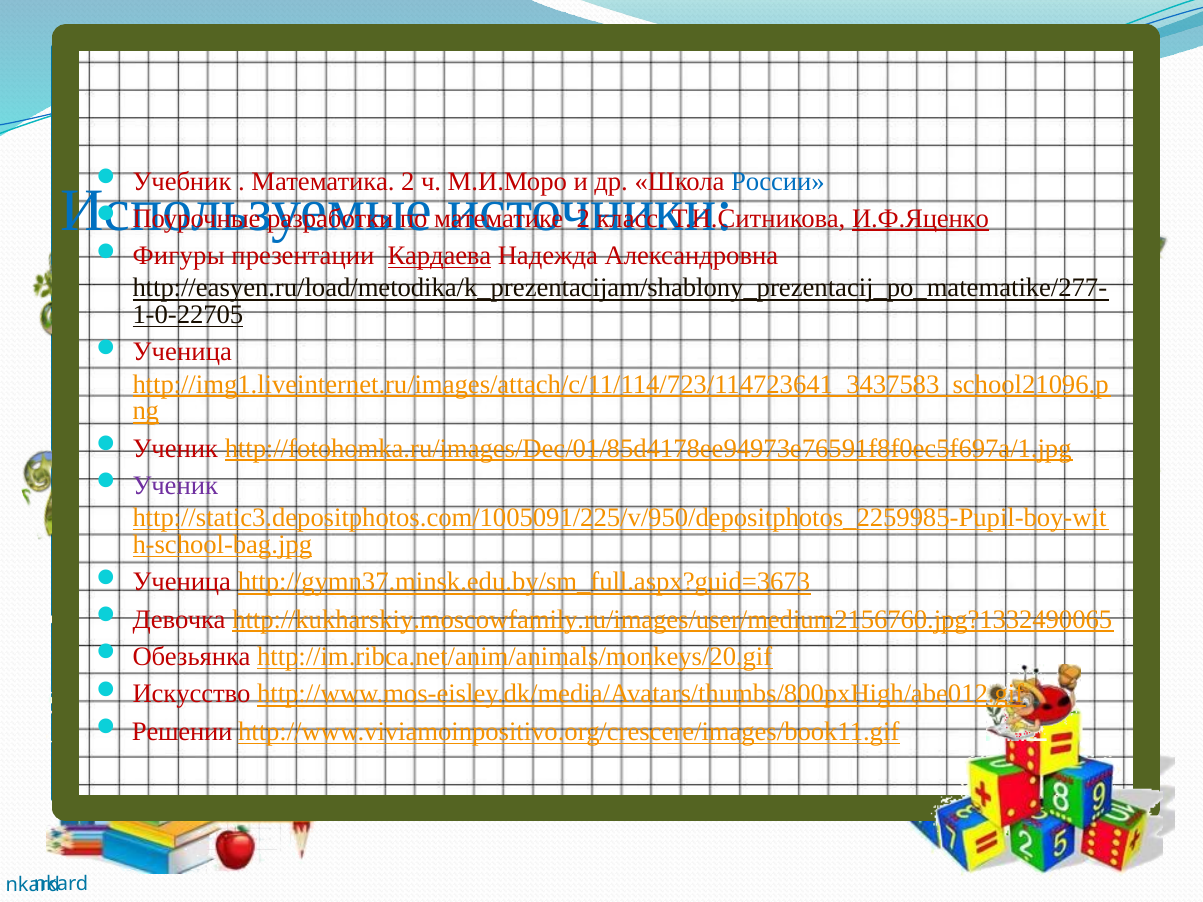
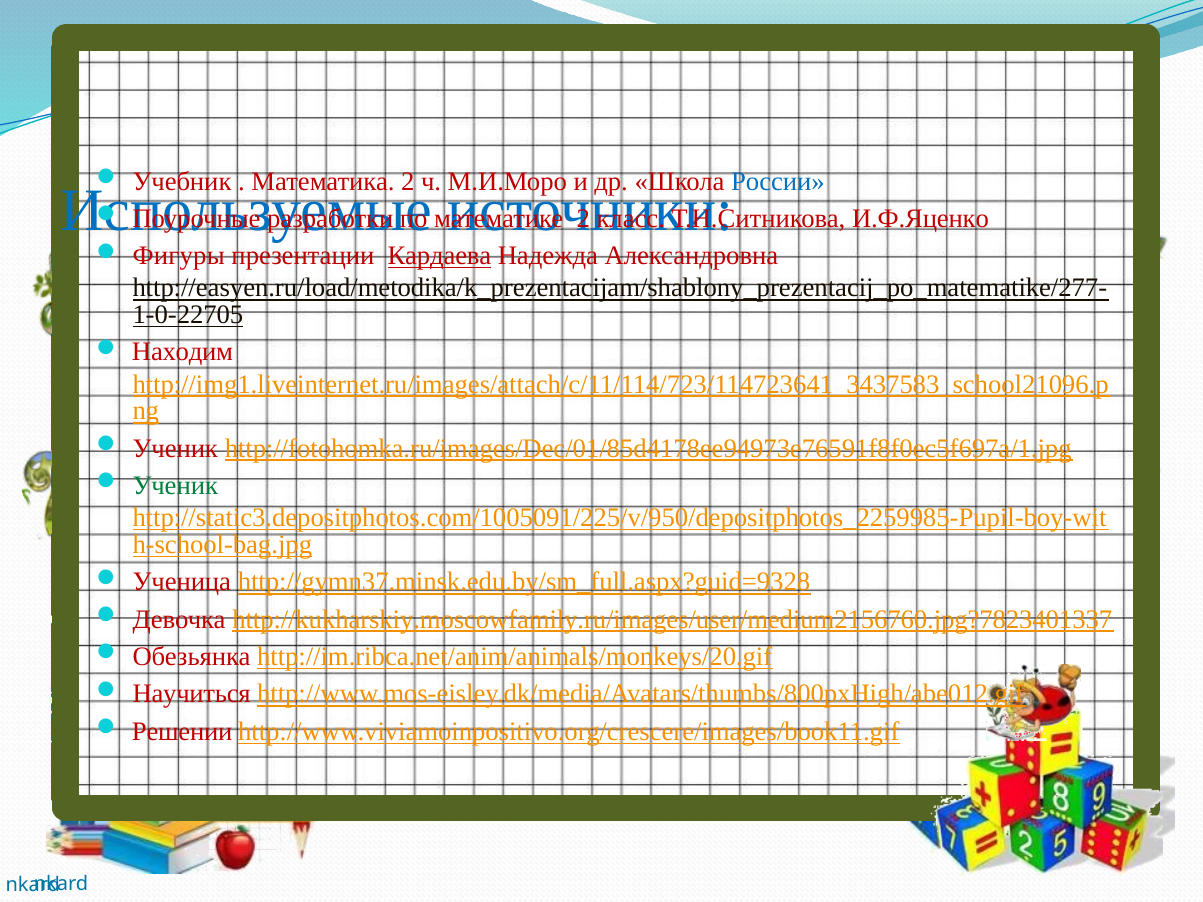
И.Ф.Яценко underline: present -> none
Ученица at (182, 352): Ученица -> Находим
Ученик at (175, 486) colour: purple -> green
http://gymn37.minsk.edu.by/sm_full.aspx?guid=3673: http://gymn37.minsk.edu.by/sm_full.aspx?guid=3673 -> http://gymn37.minsk.edu.by/sm_full.aspx?guid=9328
http://kukharskiy.moscowfamily.ru/images/user/medium2156760.jpg?1332490065: http://kukharskiy.moscowfamily.ru/images/user/medium2156760.jpg?1332490065 -> http://kukharskiy.moscowfamily.ru/images/user/medium2156760.jpg?7823401337
Искусство: Искусство -> Научиться
